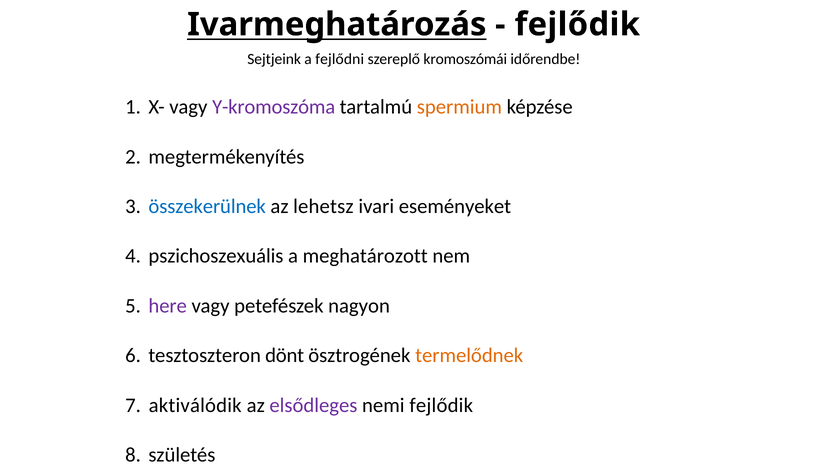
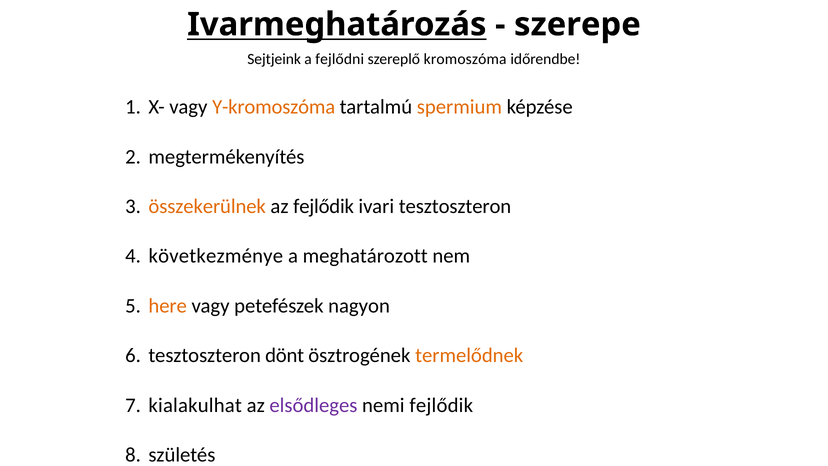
fejlődik at (577, 24): fejlődik -> szerepe
kromoszómái: kromoszómái -> kromoszóma
Y-kromoszóma colour: purple -> orange
összekerülnek colour: blue -> orange
az lehetsz: lehetsz -> fejlődik
ivari eseményeket: eseményeket -> tesztoszteron
pszichoszexuális: pszichoszexuális -> következménye
here colour: purple -> orange
aktiválódik: aktiválódik -> kialakulhat
